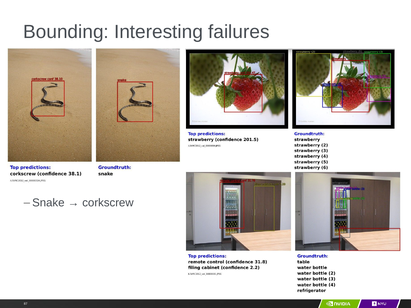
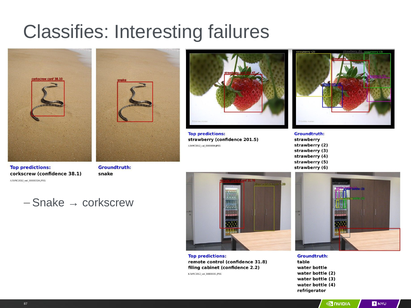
Bounding: Bounding -> Classifies
